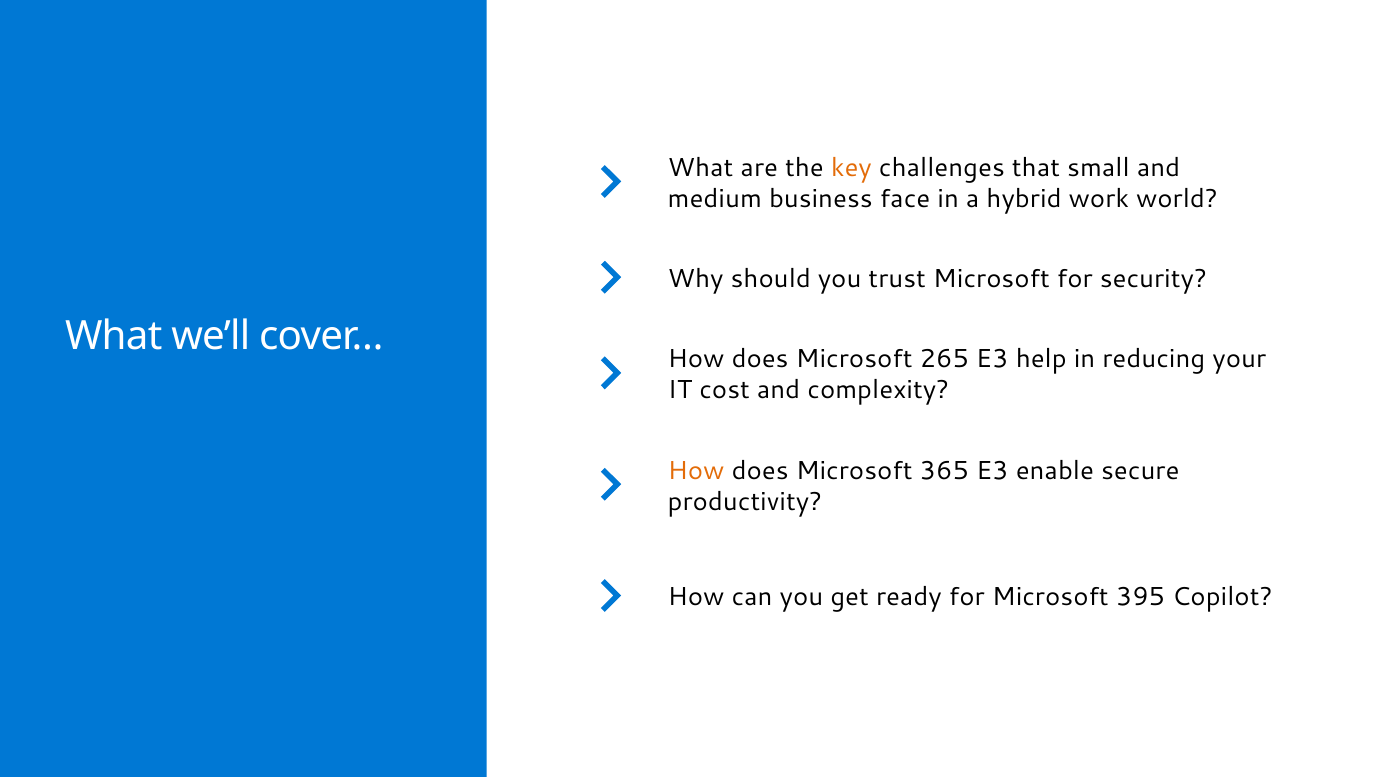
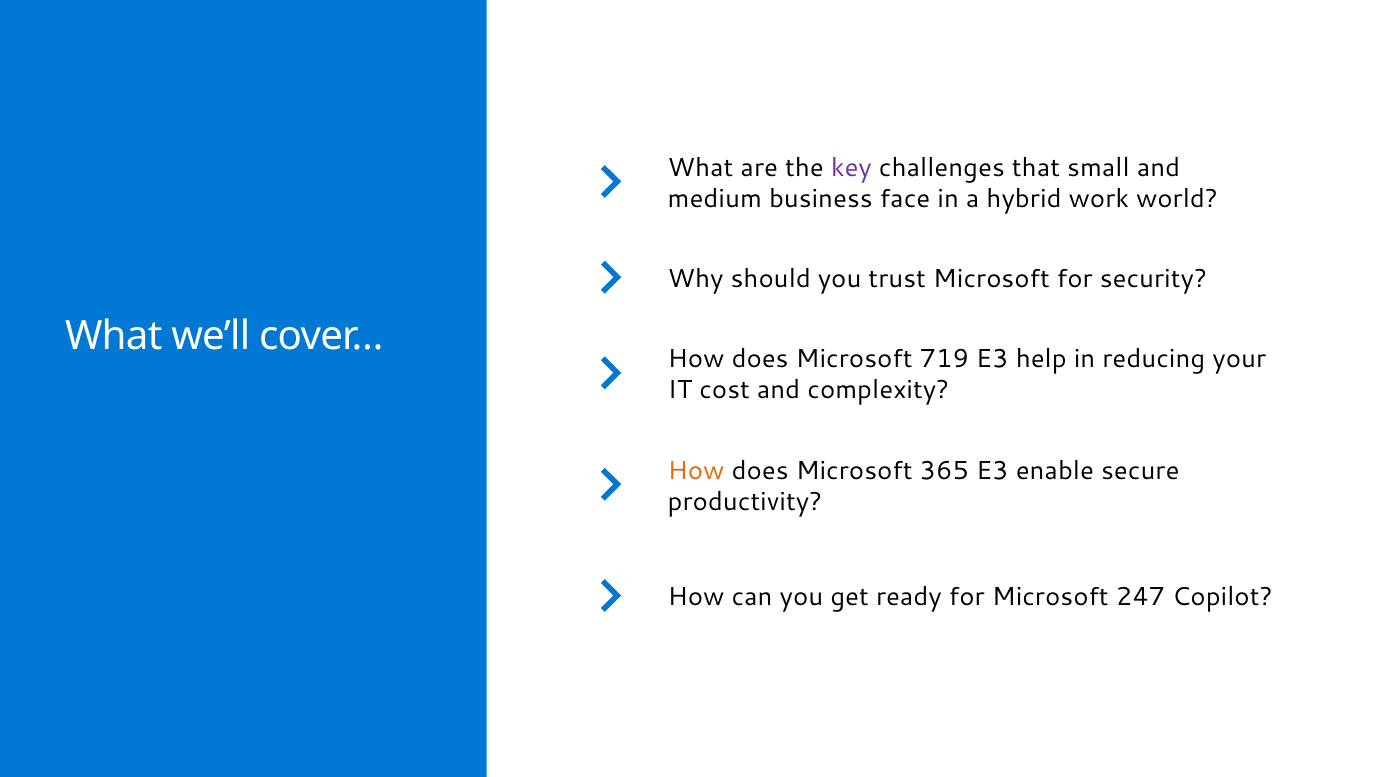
key colour: orange -> purple
265: 265 -> 719
395: 395 -> 247
